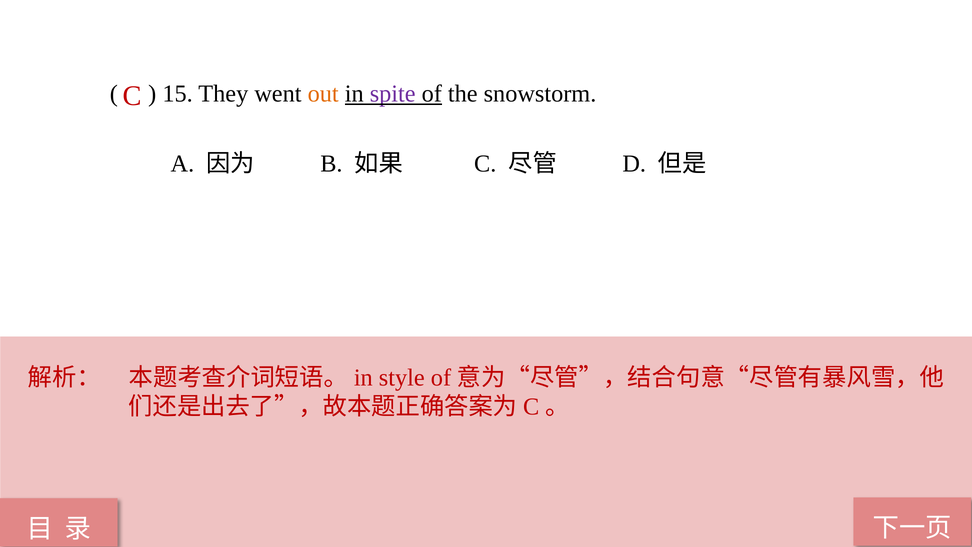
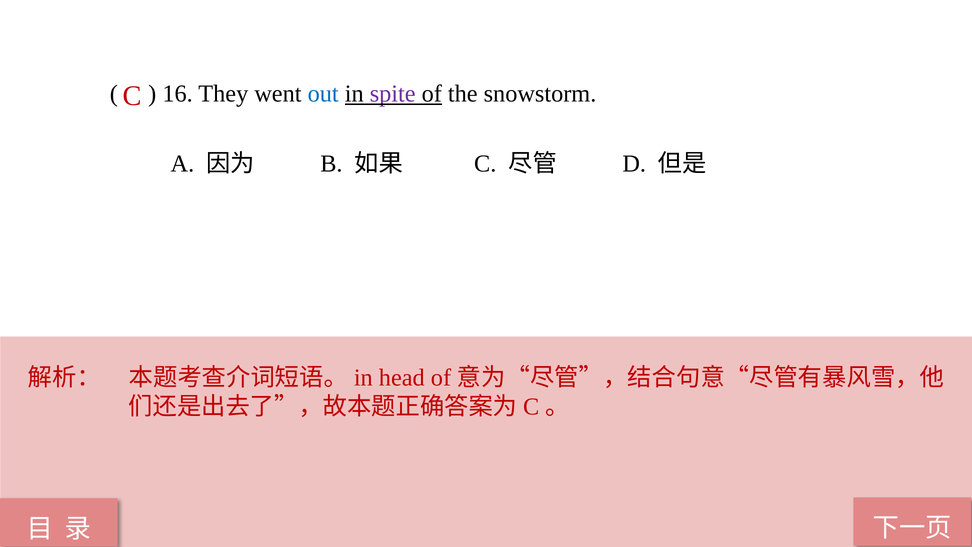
15: 15 -> 16
out colour: orange -> blue
style: style -> head
